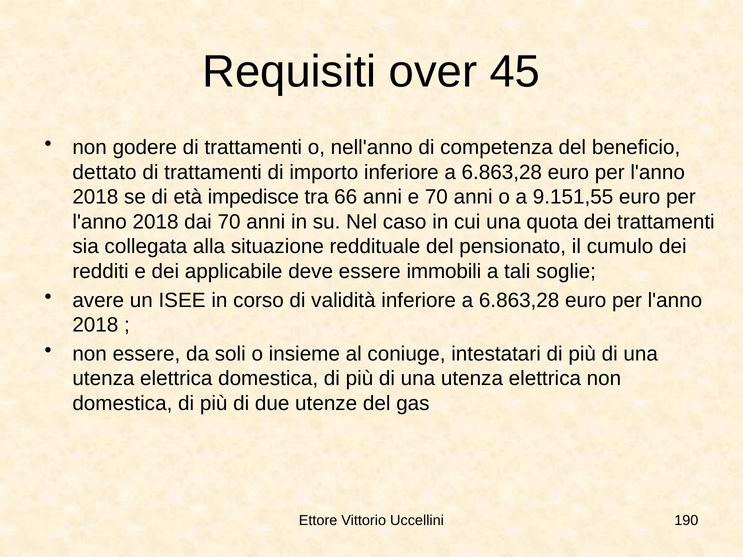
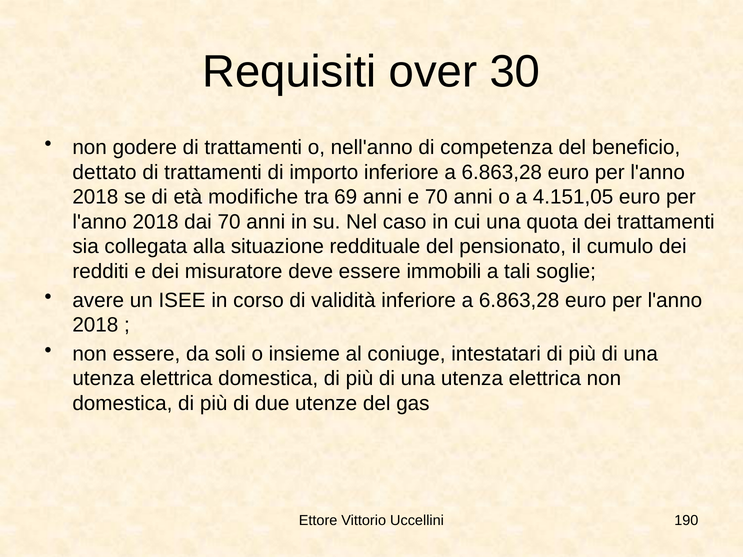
45: 45 -> 30
impedisce: impedisce -> modifiche
66: 66 -> 69
9.151,55: 9.151,55 -> 4.151,05
applicabile: applicabile -> misuratore
